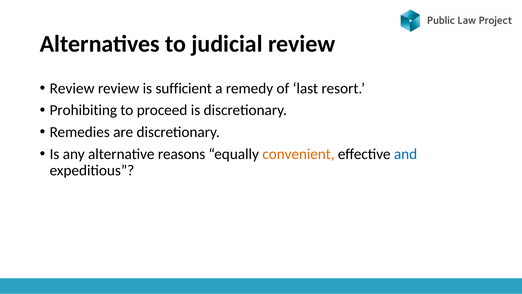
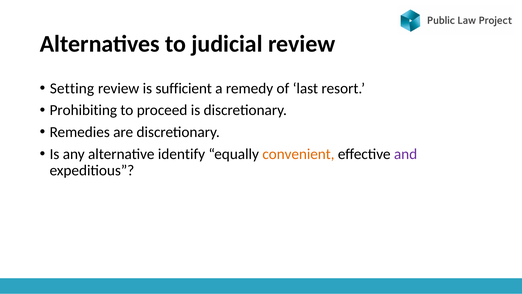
Review at (72, 88): Review -> Setting
reasons: reasons -> identify
and colour: blue -> purple
